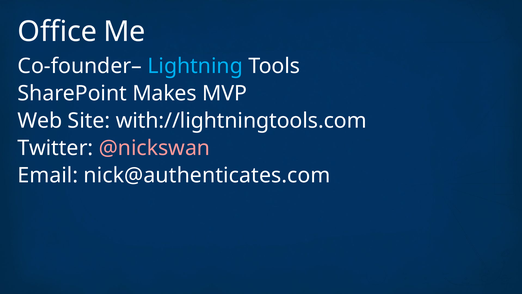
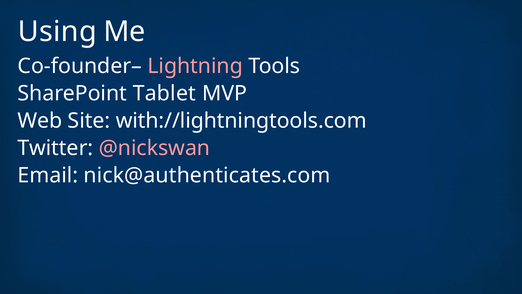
Office: Office -> Using
Lightning colour: light blue -> pink
Makes: Makes -> Tablet
